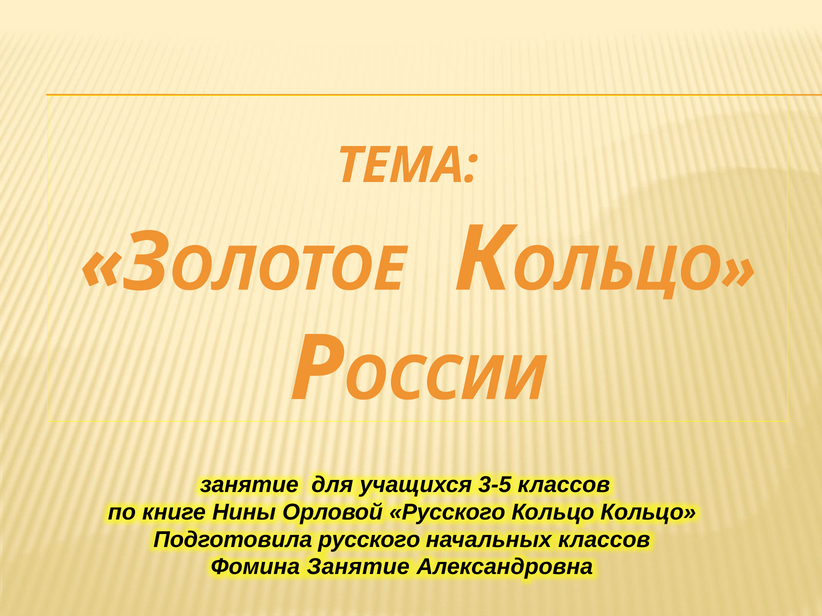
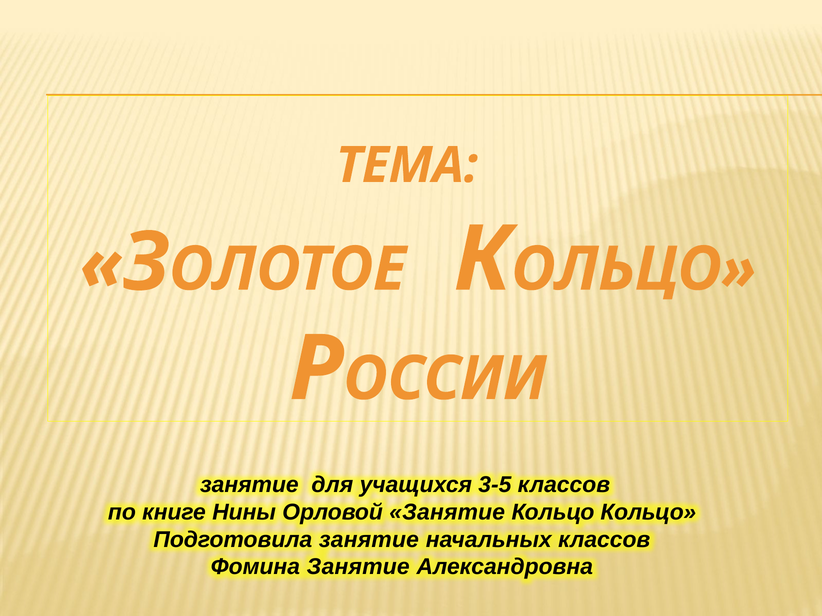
Орловой Русского: Русского -> Занятие
Подготовила русского: русского -> занятие
